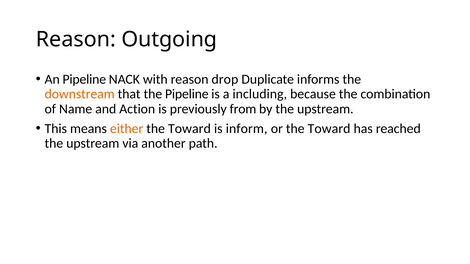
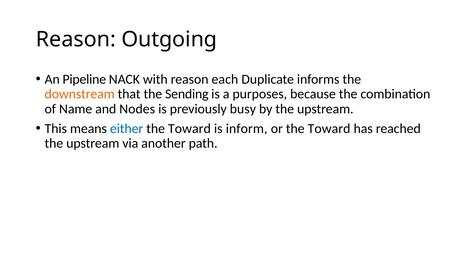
drop: drop -> each
the Pipeline: Pipeline -> Sending
including: including -> purposes
Action: Action -> Nodes
from: from -> busy
either colour: orange -> blue
